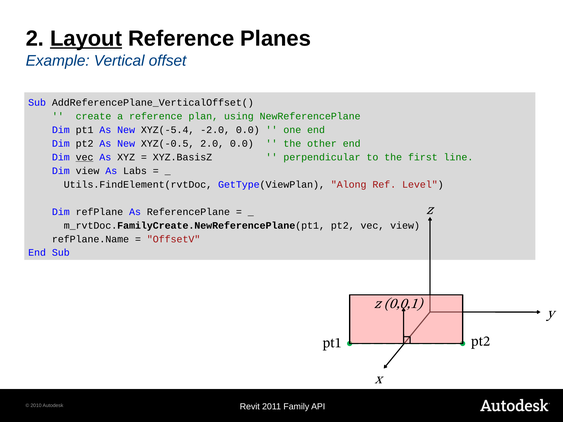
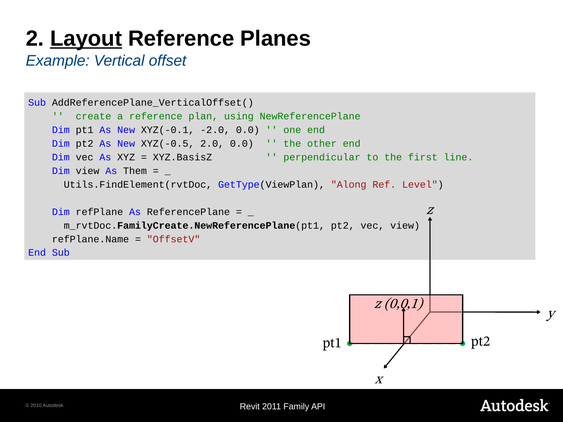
XYZ(-5.4: XYZ(-5.4 -> XYZ(-0.1
vec at (85, 157) underline: present -> none
Labs: Labs -> Them
